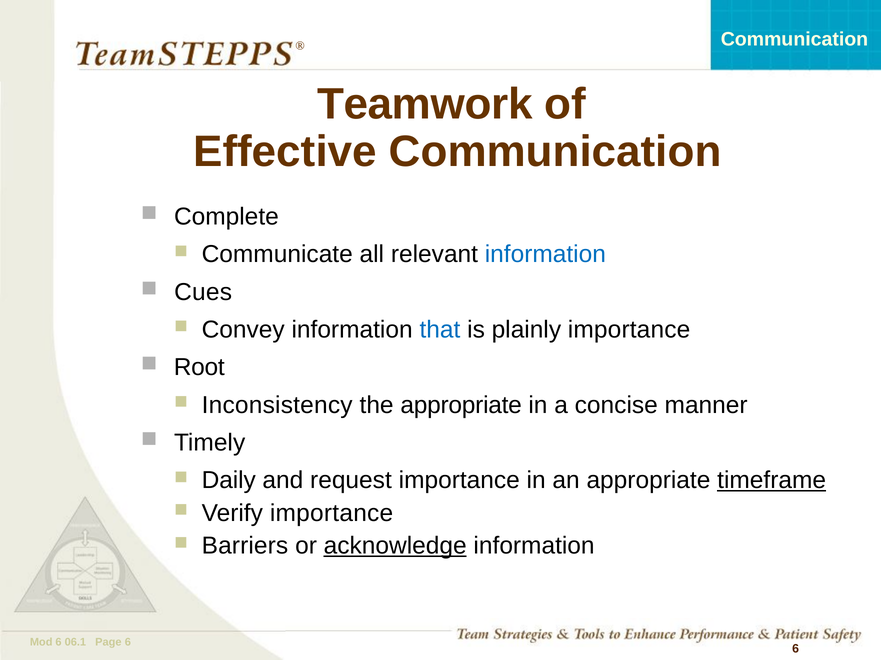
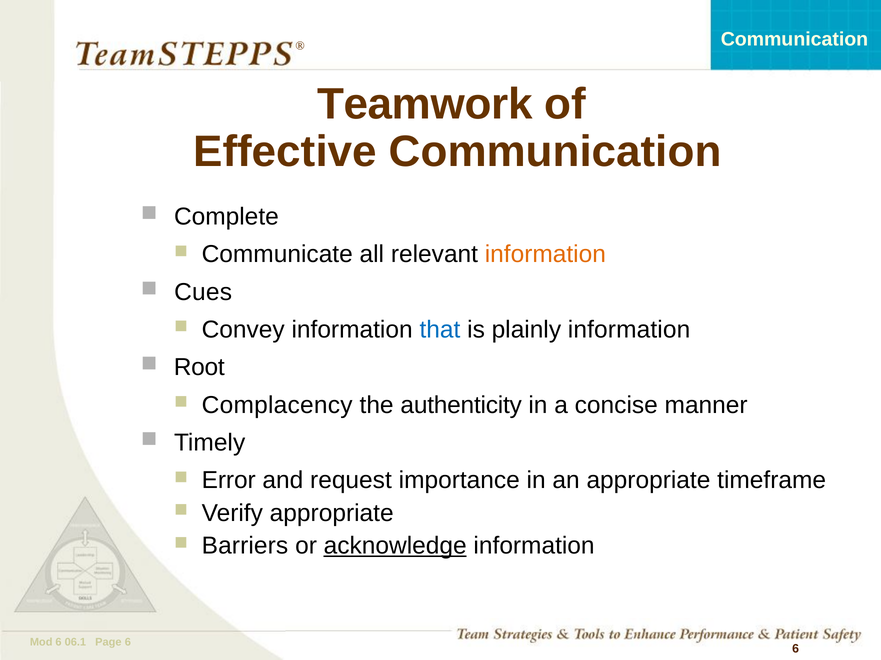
information at (545, 255) colour: blue -> orange
plainly importance: importance -> information
Inconsistency: Inconsistency -> Complacency
the appropriate: appropriate -> authenticity
Daily: Daily -> Error
timeframe underline: present -> none
Verify importance: importance -> appropriate
